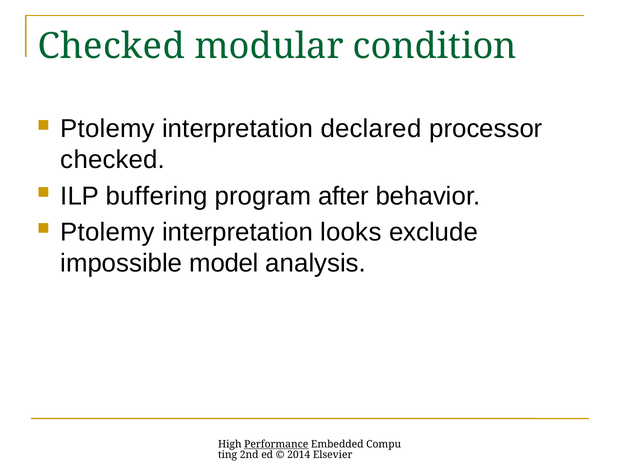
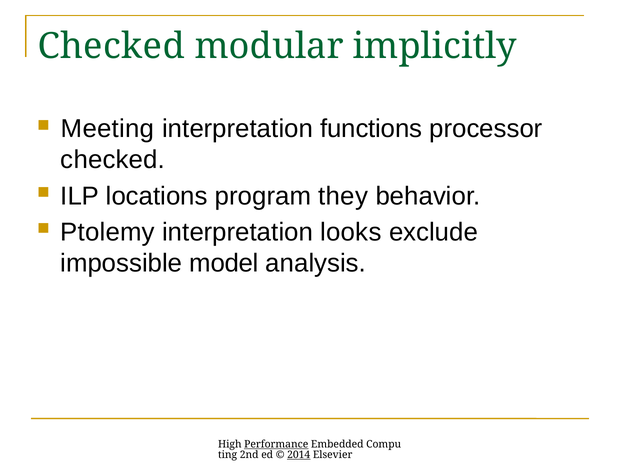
condition: condition -> implicitly
Ptolemy at (108, 129): Ptolemy -> Meeting
declared: declared -> functions
buffering: buffering -> locations
after: after -> they
2014 underline: none -> present
